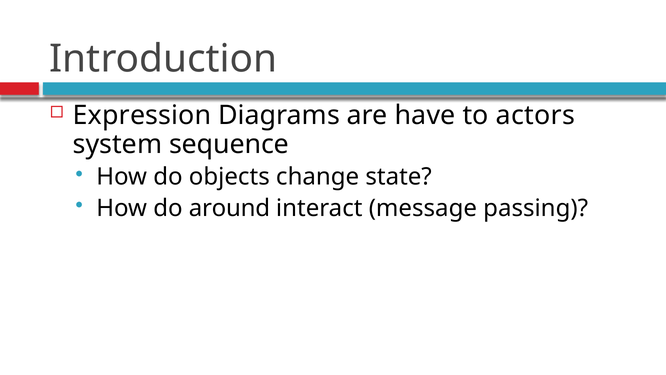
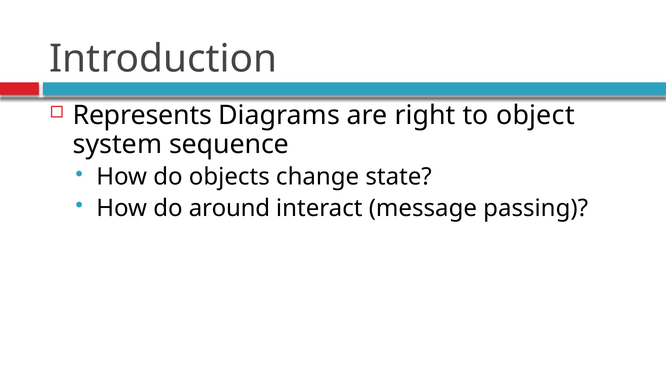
Expression: Expression -> Represents
have: have -> right
actors: actors -> object
